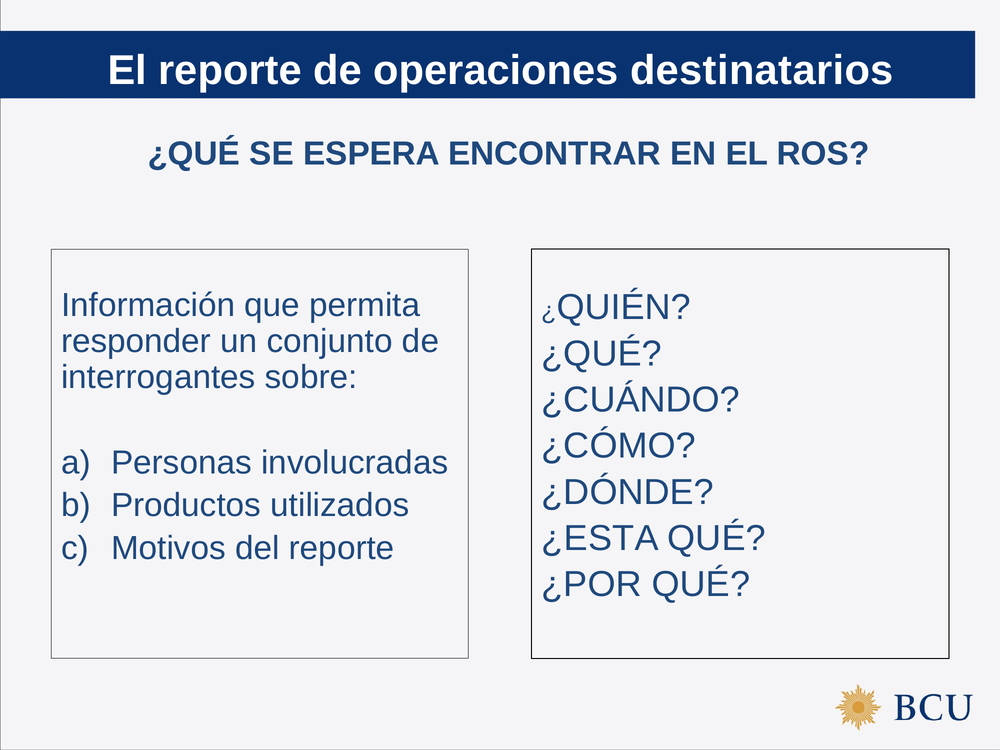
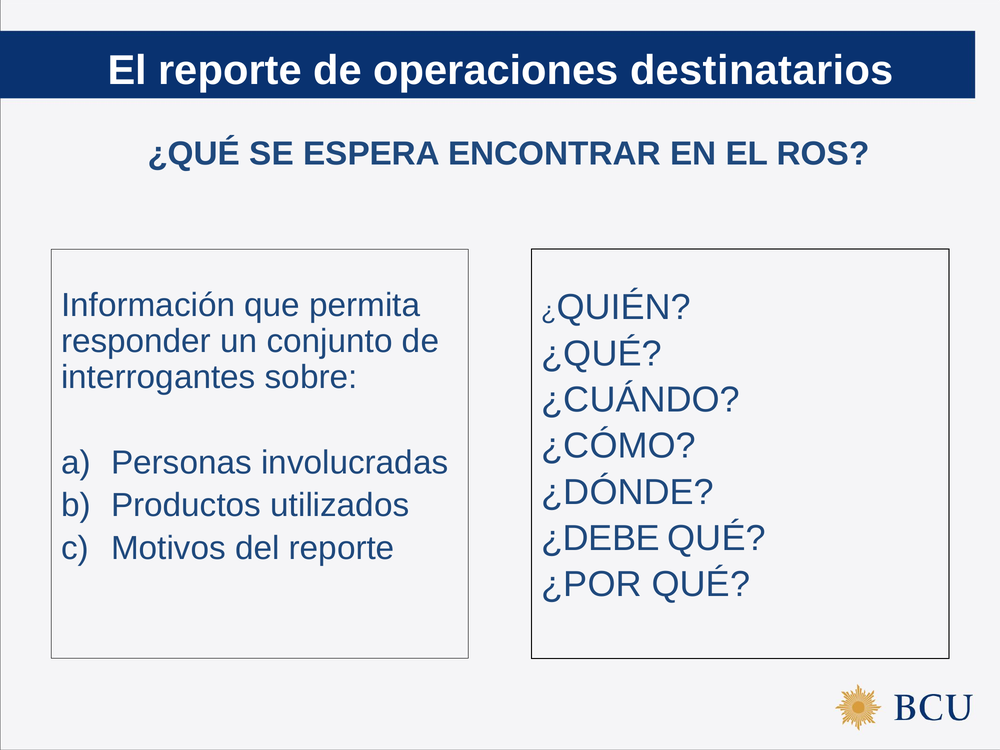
¿ESTA: ¿ESTA -> ¿DEBE
